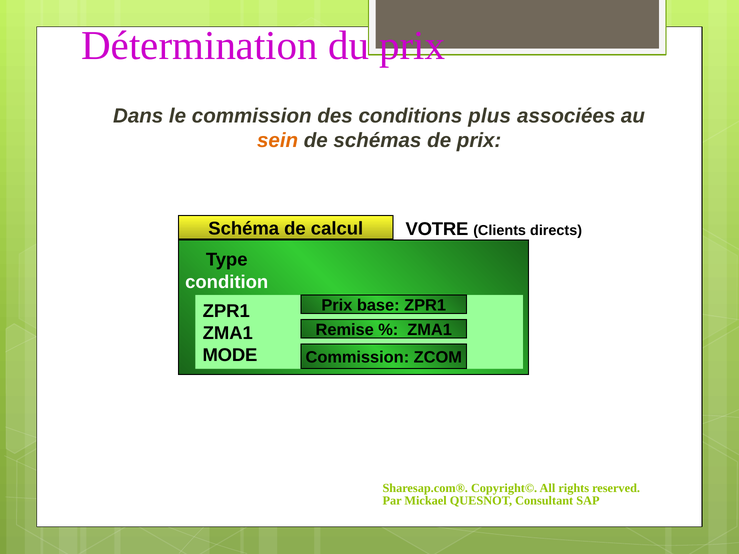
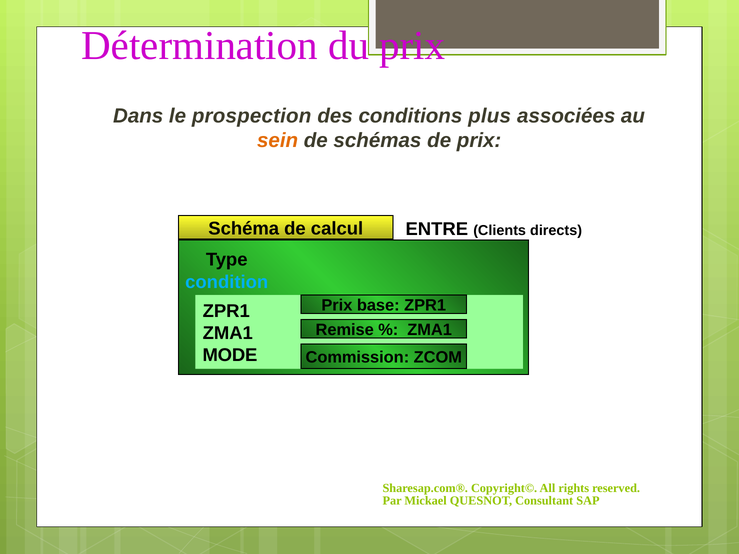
le commission: commission -> prospection
VOTRE: VOTRE -> ENTRE
condition colour: white -> light blue
